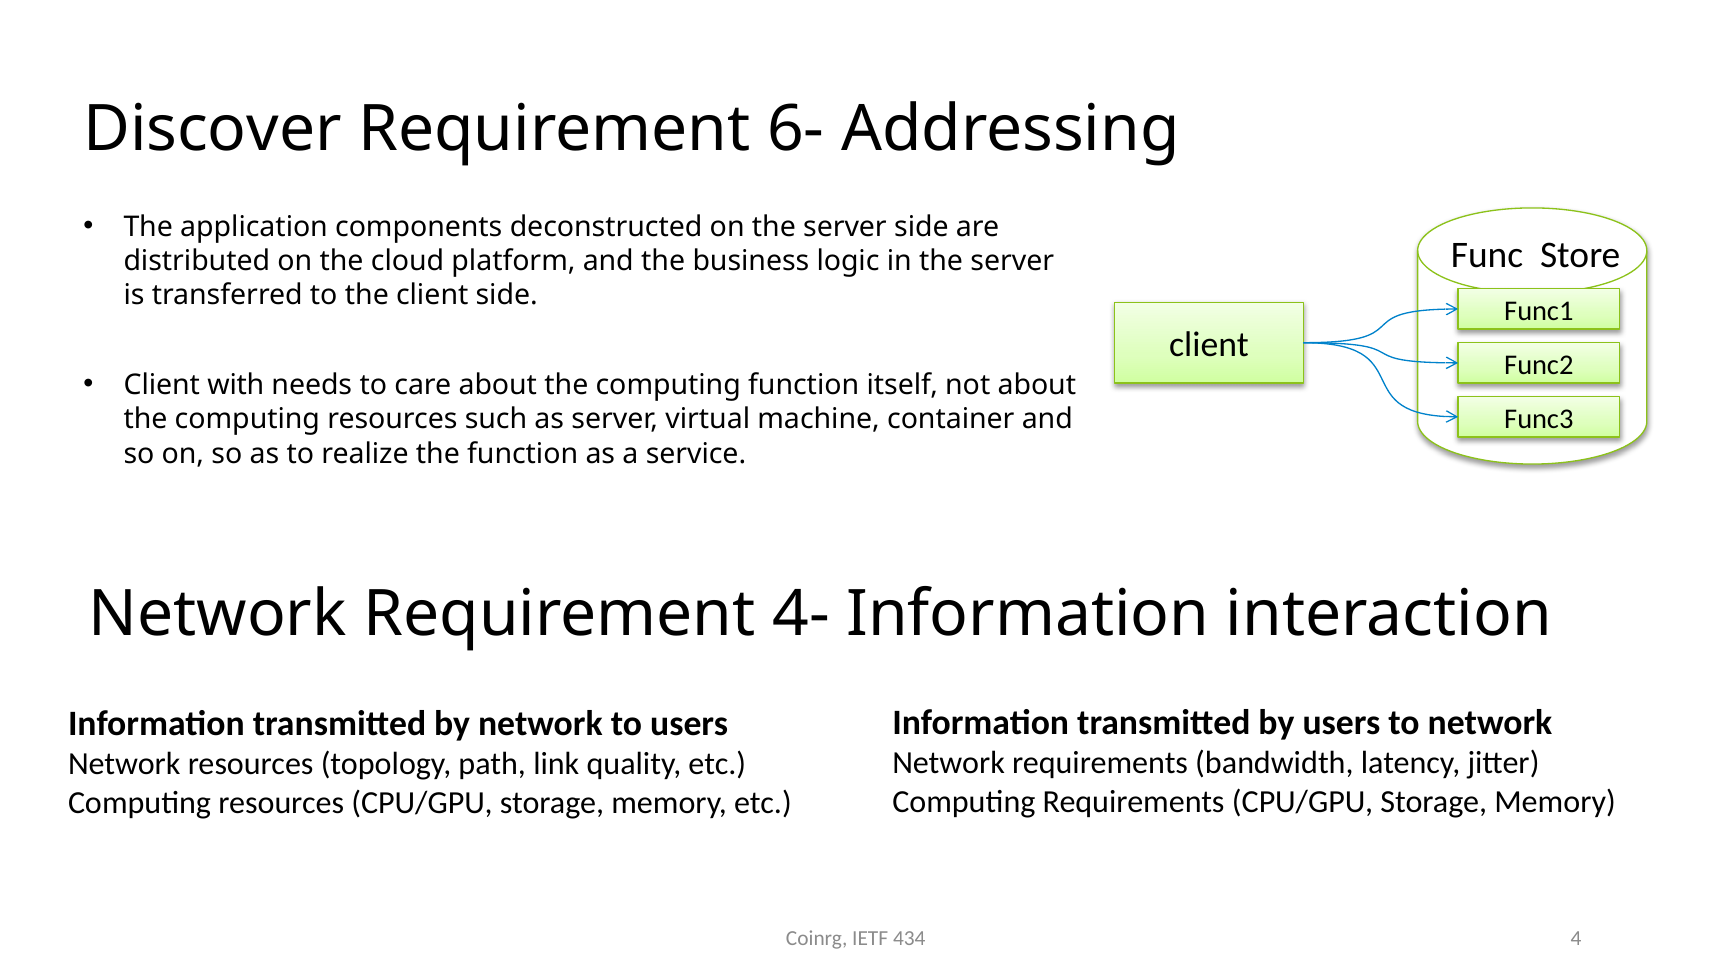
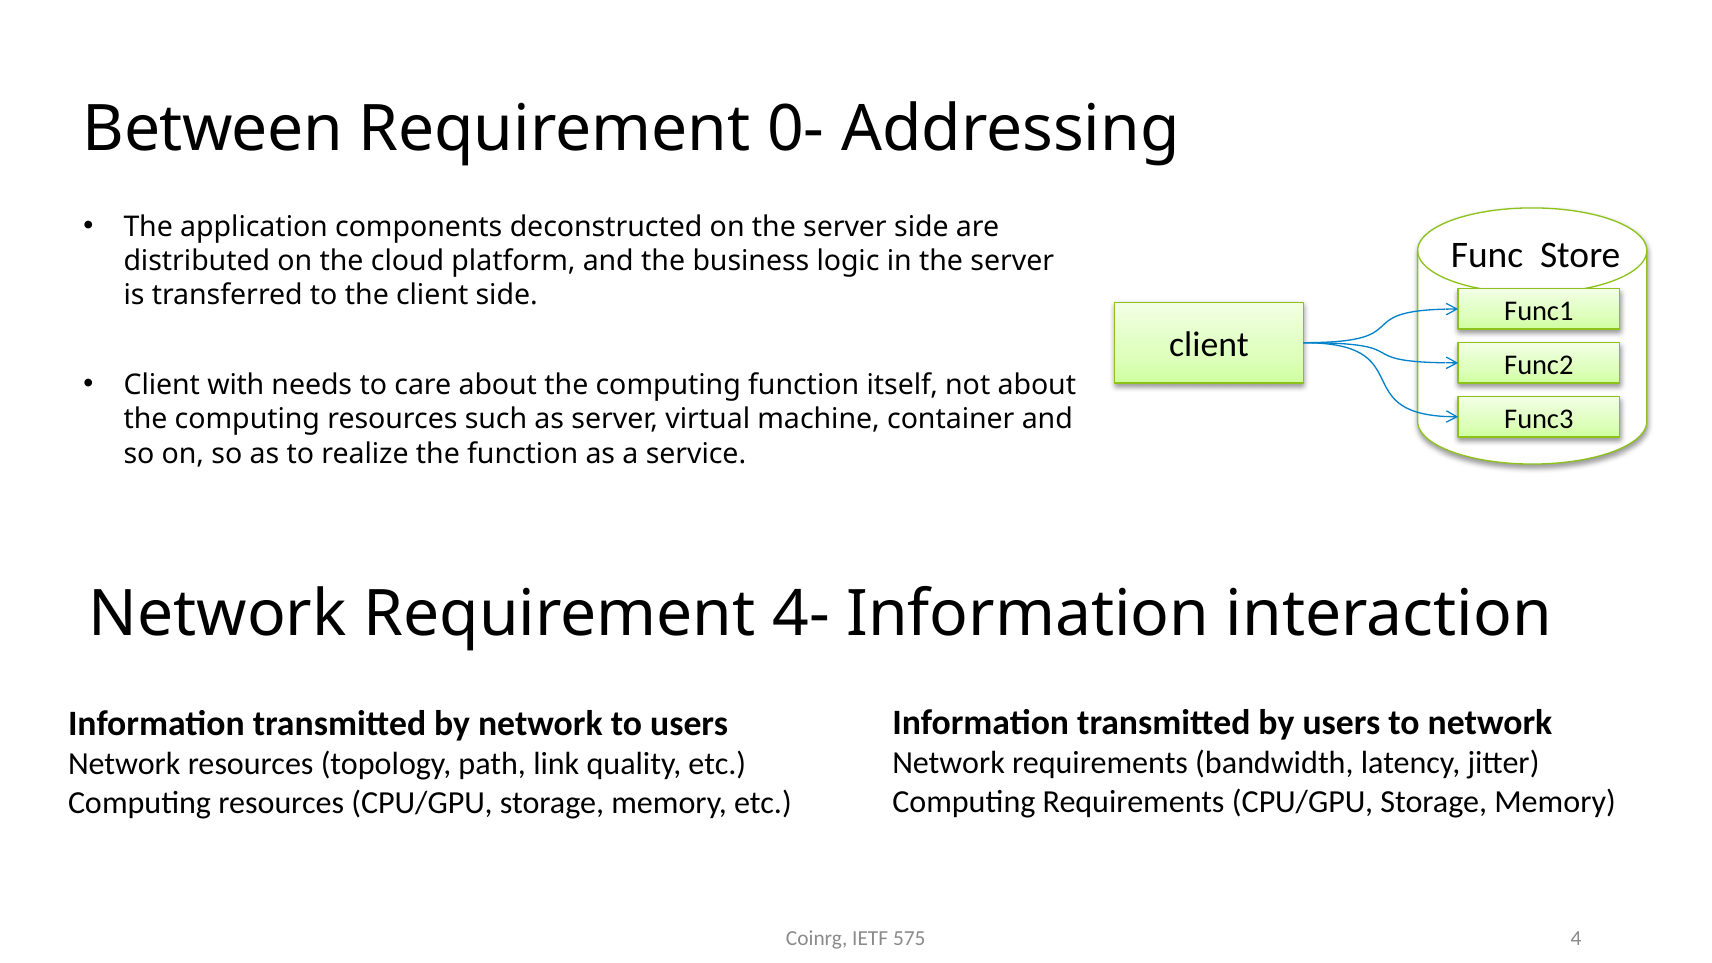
Discover: Discover -> Between
6-: 6- -> 0-
434: 434 -> 575
